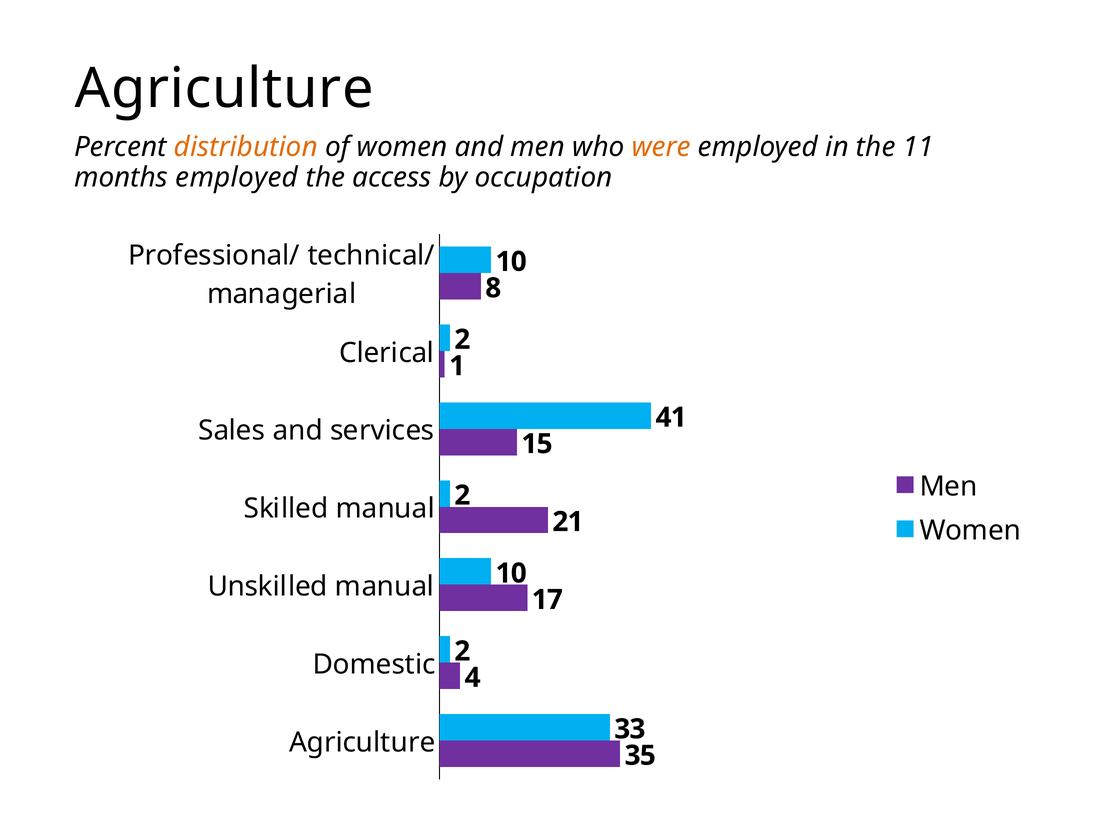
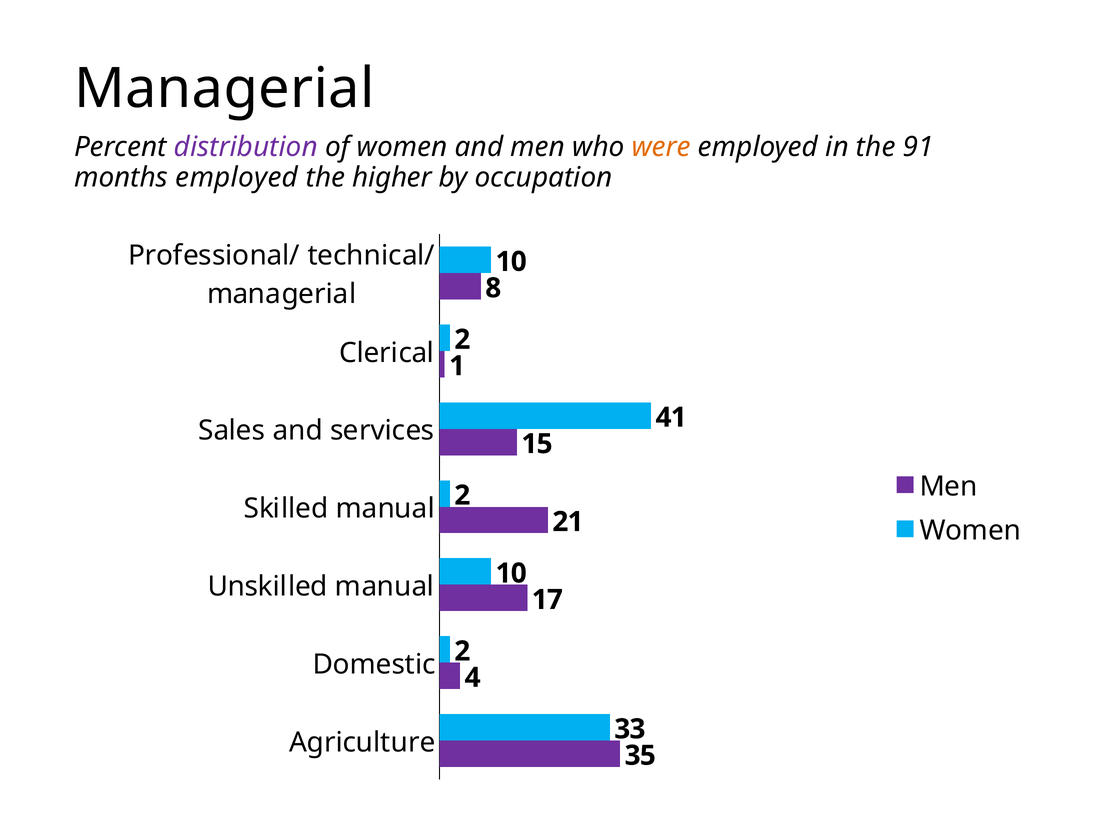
Agriculture at (224, 89): Agriculture -> Managerial
distribution colour: orange -> purple
11: 11 -> 91
access: access -> higher
